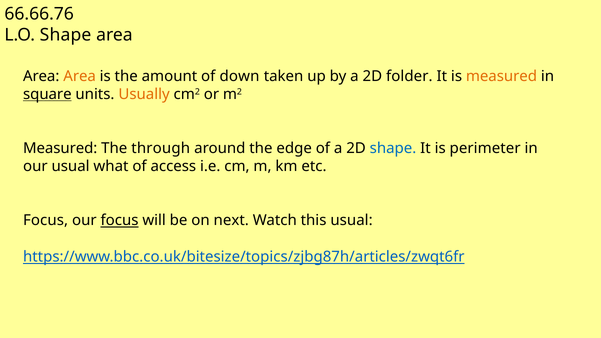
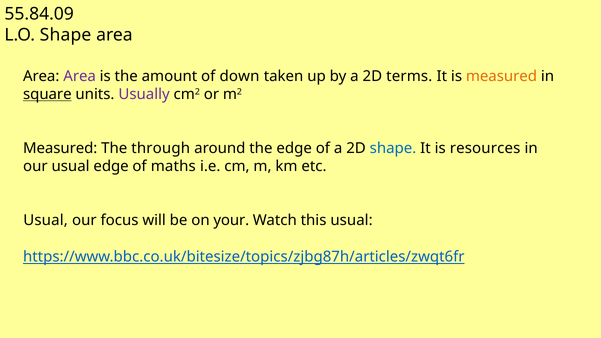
66.66.76: 66.66.76 -> 55.84.09
Area at (80, 76) colour: orange -> purple
folder: folder -> terms
Usually colour: orange -> purple
perimeter: perimeter -> resources
usual what: what -> edge
access: access -> maths
Focus at (46, 221): Focus -> Usual
focus at (120, 221) underline: present -> none
next: next -> your
